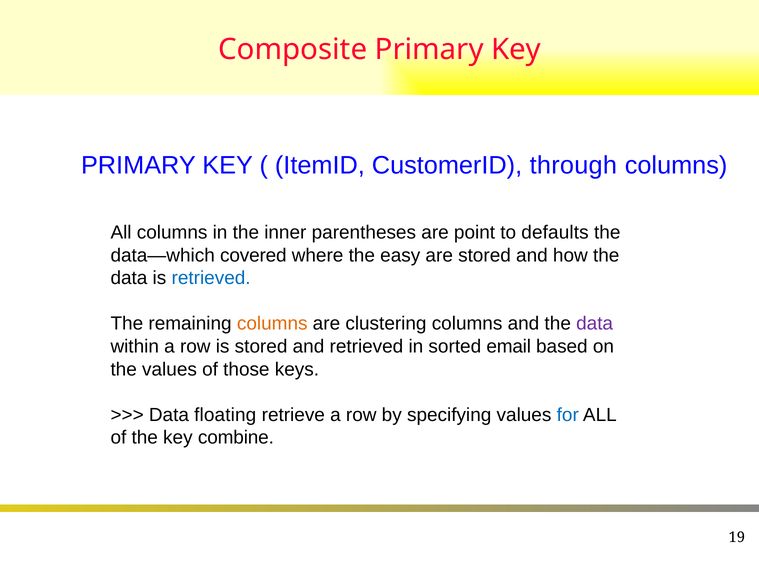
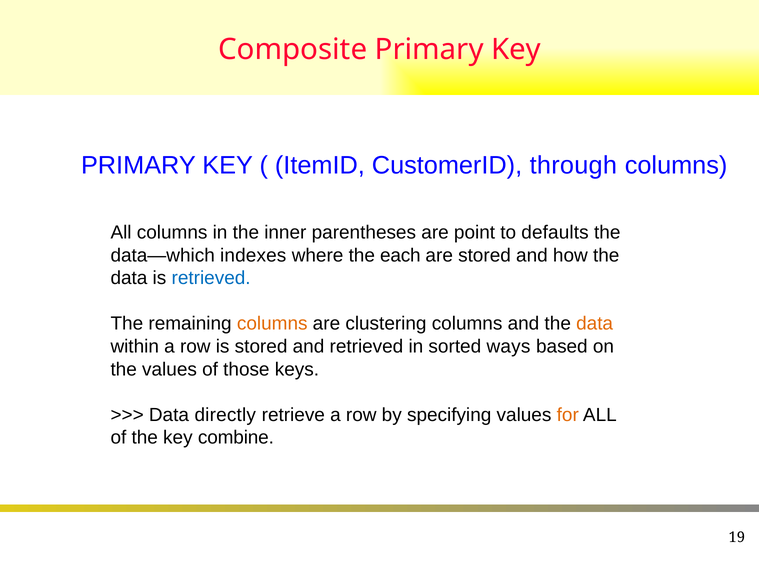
covered: covered -> indexes
easy: easy -> each
data at (595, 324) colour: purple -> orange
email: email -> ways
floating: floating -> directly
for colour: blue -> orange
